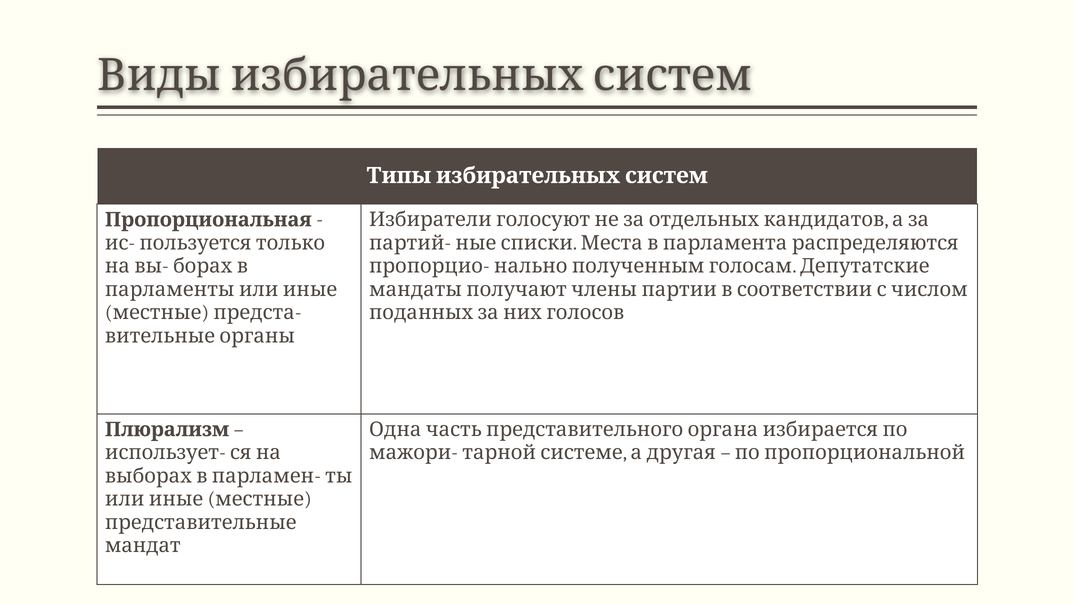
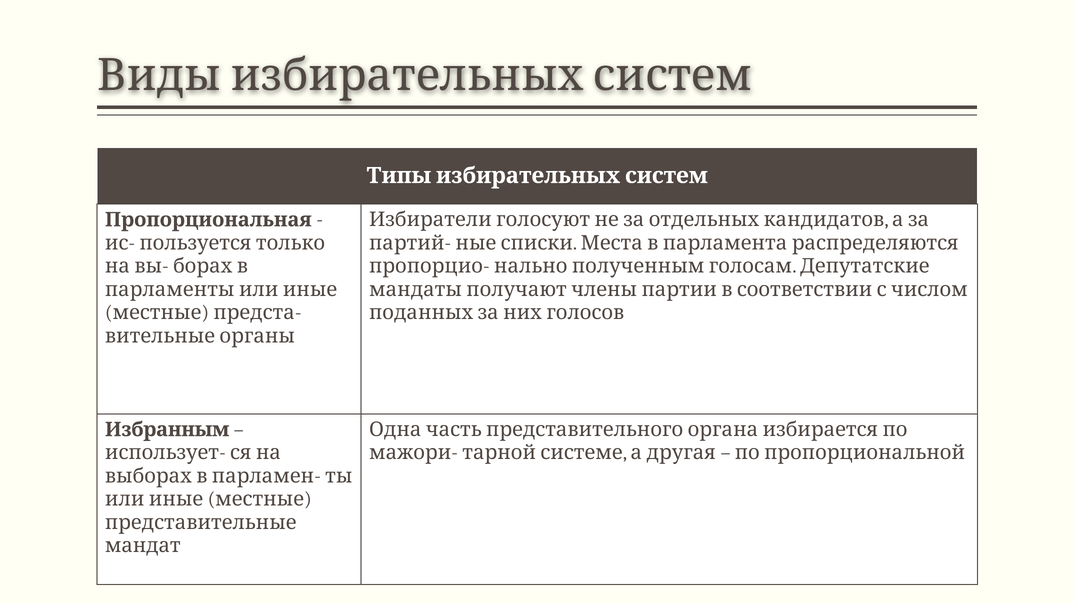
Плюрализм: Плюрализм -> Избранным
